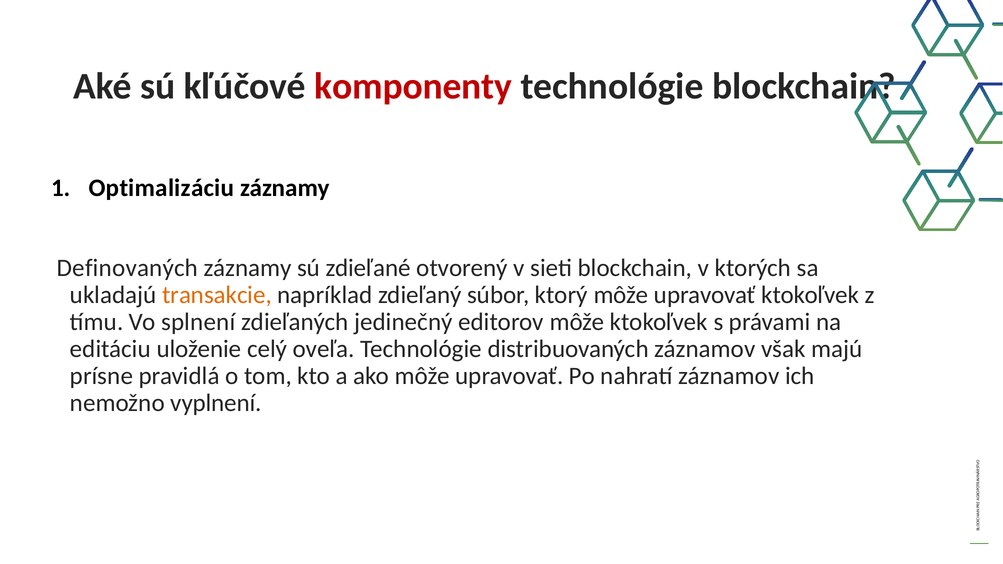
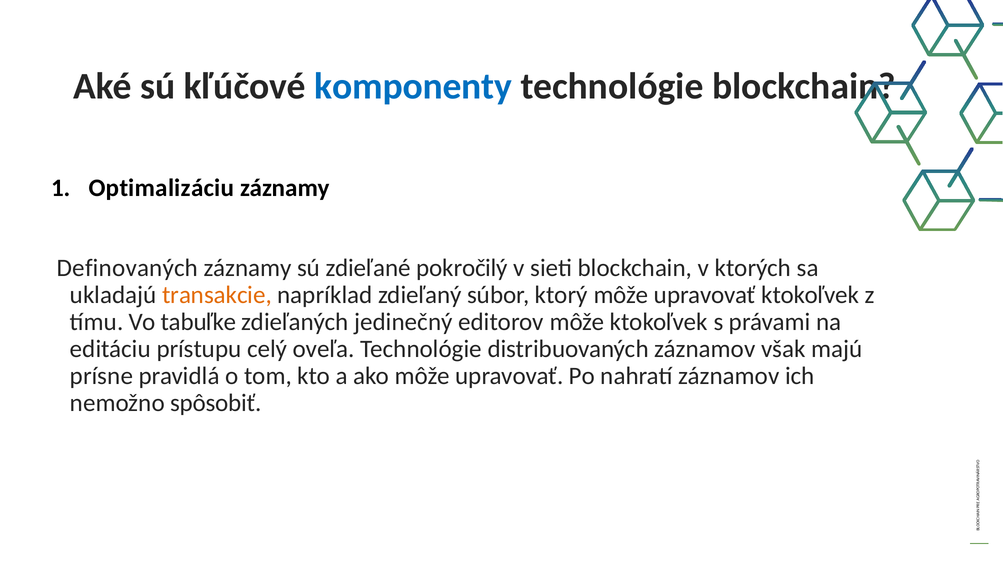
komponenty colour: red -> blue
otvorený: otvorený -> pokročilý
splnení: splnení -> tabuľke
uloženie: uloženie -> prístupu
vyplnení: vyplnení -> spôsobiť
